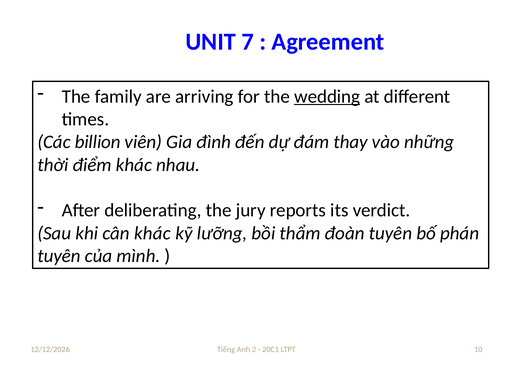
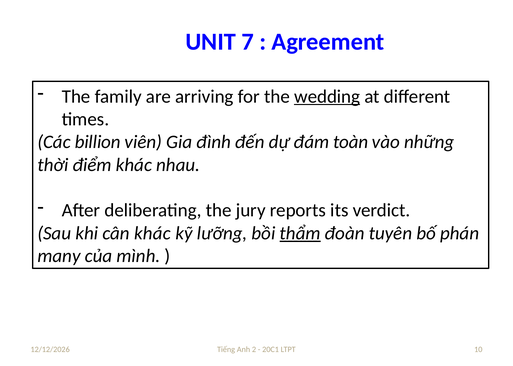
thay: thay -> toàn
thẩm underline: none -> present
tuyên at (59, 256): tuyên -> many
